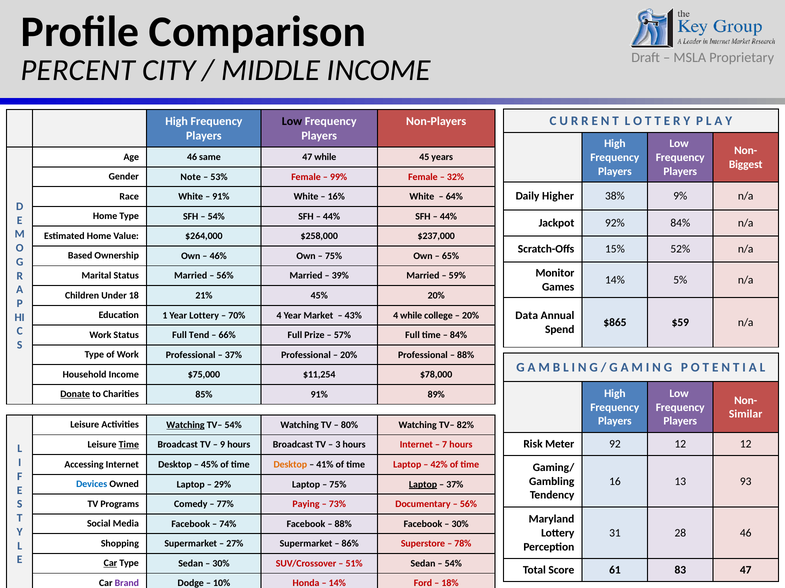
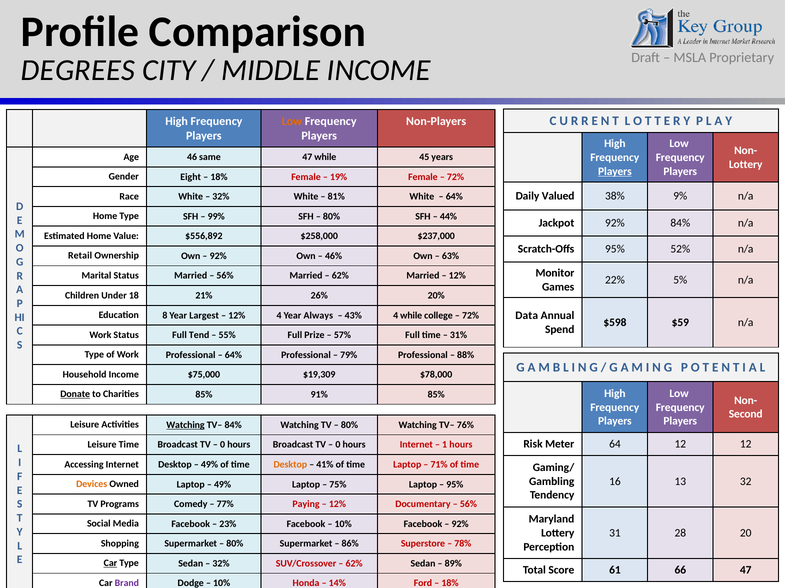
PERCENT: PERCENT -> DEGREES
Low at (292, 121) colour: black -> orange
Biggest at (746, 165): Biggest -> Lottery
Players at (615, 172) underline: none -> present
Note: Note -> Eight
53% at (219, 177): 53% -> 18%
99%: 99% -> 19%
32% at (456, 177): 32% -> 72%
Higher: Higher -> Valued
91% at (221, 197): 91% -> 32%
16%: 16% -> 81%
54% at (216, 217): 54% -> 99%
44% at (332, 217): 44% -> 80%
$264,000: $264,000 -> $556,892
Scratch-Offs 15%: 15% -> 95%
Based: Based -> Retail
46% at (218, 256): 46% -> 92%
75% at (334, 256): 75% -> 46%
65%: 65% -> 63%
39% at (340, 276): 39% -> 62%
59% at (457, 276): 59% -> 12%
14% at (615, 280): 14% -> 22%
21% 45%: 45% -> 26%
1: 1 -> 8
Year Lottery: Lottery -> Largest
70% at (237, 316): 70% -> 12%
Market: Market -> Always
20% at (471, 316): 20% -> 72%
$865: $865 -> $598
66%: 66% -> 55%
84% at (459, 336): 84% -> 31%
37% at (233, 355): 37% -> 64%
20% at (349, 355): 20% -> 79%
$11,254: $11,254 -> $19,309
91% 89%: 89% -> 85%
Similar: Similar -> Second
TV– 54%: 54% -> 84%
82%: 82% -> 76%
92: 92 -> 64
Time at (129, 445) underline: present -> none
9 at (223, 445): 9 -> 0
3 at (338, 445): 3 -> 0
7: 7 -> 1
45% at (210, 465): 45% -> 49%
42%: 42% -> 71%
93: 93 -> 32
Devices colour: blue -> orange
29% at (223, 485): 29% -> 49%
Laptop at (423, 485) underline: present -> none
37% at (455, 485): 37% -> 95%
73% at (337, 505): 73% -> 12%
74%: 74% -> 23%
88% at (343, 525): 88% -> 10%
30% at (460, 525): 30% -> 92%
28 46: 46 -> 20
27% at (235, 544): 27% -> 80%
30% at (221, 564): 30% -> 32%
51% at (354, 564): 51% -> 62%
54% at (453, 564): 54% -> 89%
83: 83 -> 66
